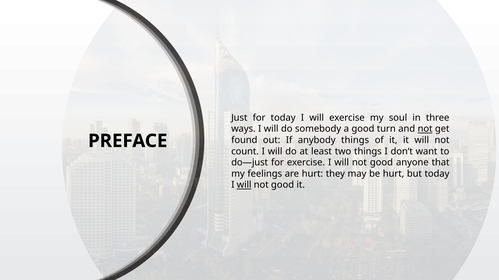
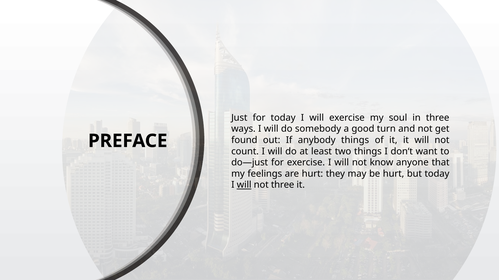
not at (425, 129) underline: present -> none
good at (381, 163): good -> know
good at (283, 185): good -> three
